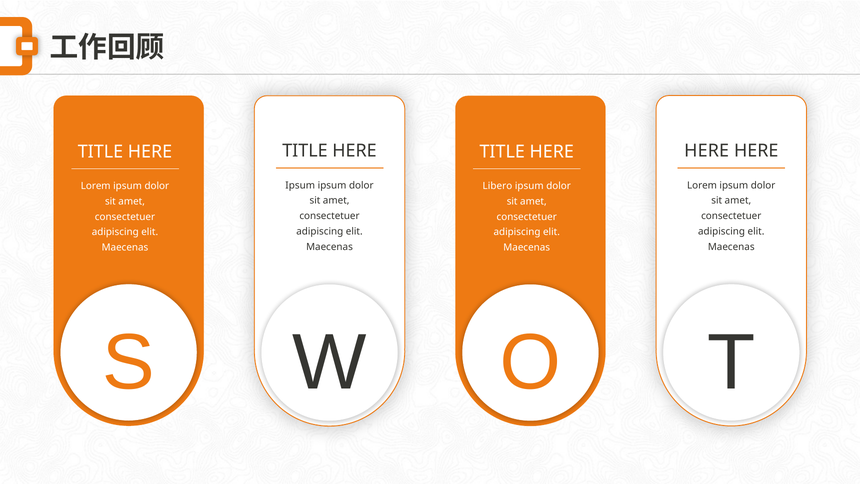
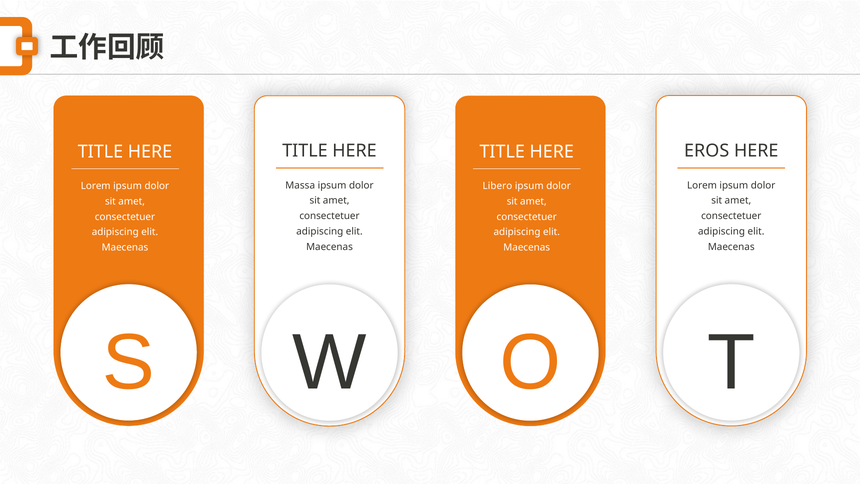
HERE at (707, 151): HERE -> EROS
Ipsum at (300, 185): Ipsum -> Massa
